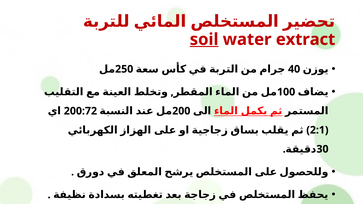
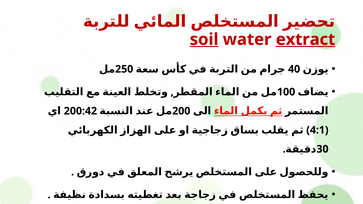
extract underline: none -> present
200:72: 200:72 -> 200:42
2:1: 2:1 -> 4:1
